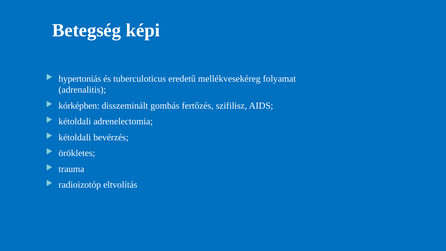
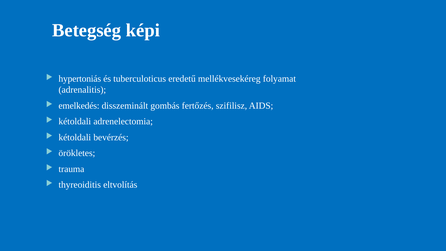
kórképben: kórképben -> emelkedés
radioizotóp: radioizotóp -> thyreoiditis
